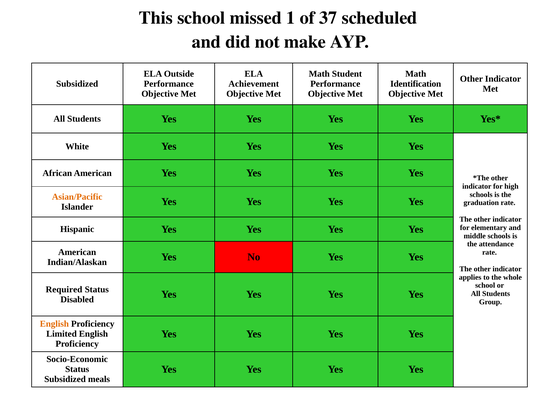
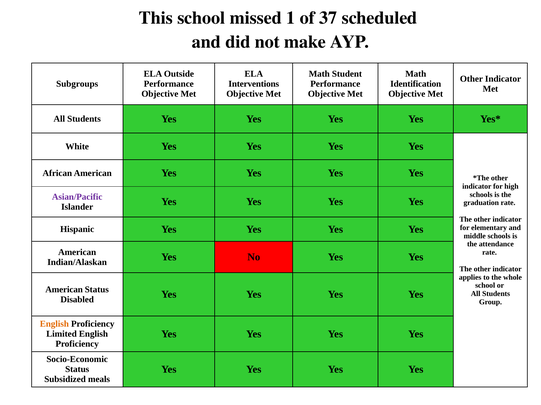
Subsidized at (77, 84): Subsidized -> Subgroups
Achievement: Achievement -> Interventions
Asian/Pacific colour: orange -> purple
Required at (64, 290): Required -> American
